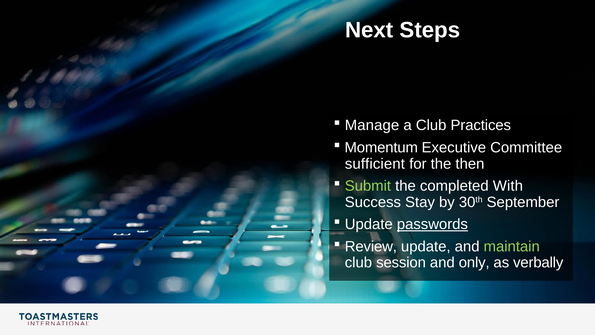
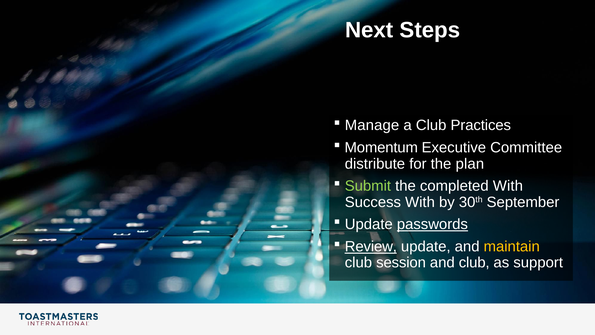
sufficient: sufficient -> distribute
then: then -> plan
Success Stay: Stay -> With
Review underline: none -> present
maintain colour: light green -> yellow
and only: only -> club
verbally: verbally -> support
